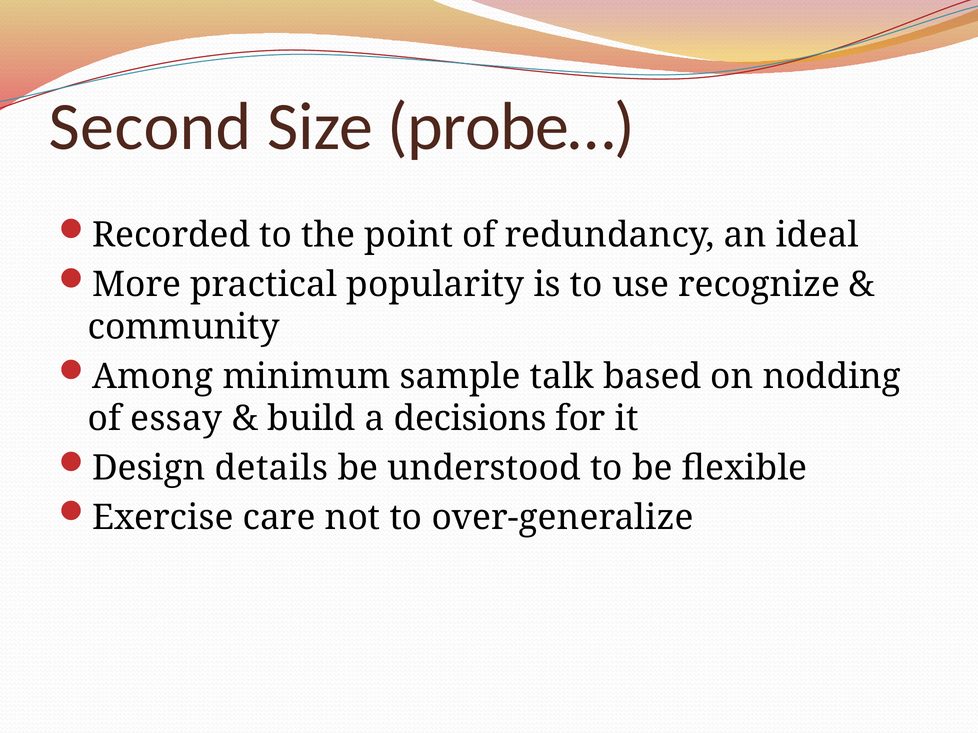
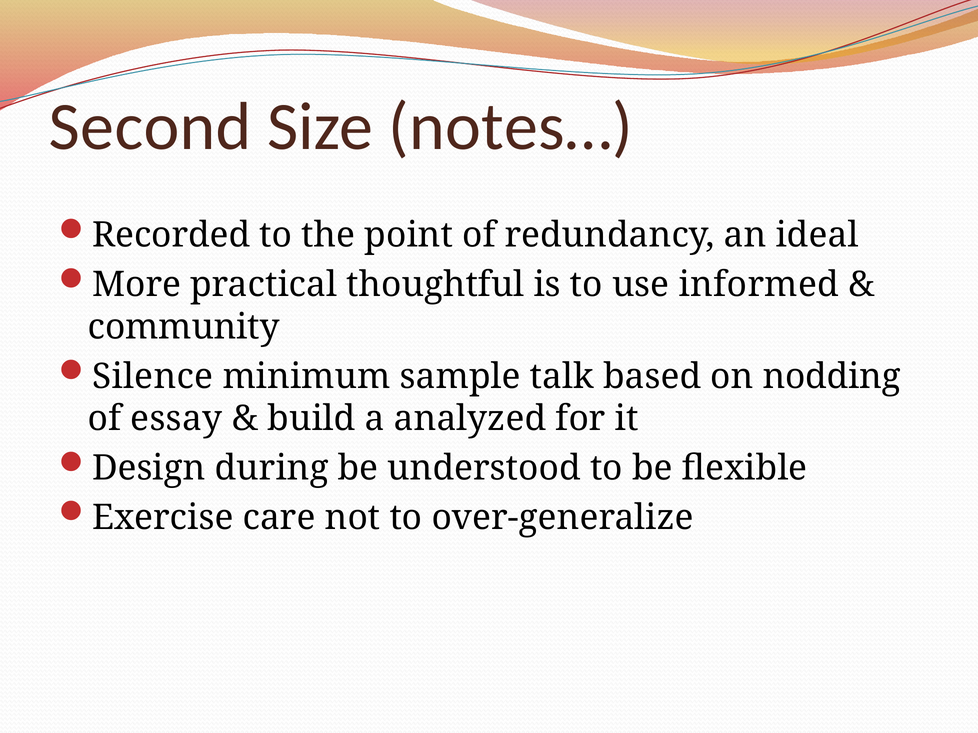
probe…: probe… -> notes…
popularity: popularity -> thoughtful
recognize: recognize -> informed
Among: Among -> Silence
decisions: decisions -> analyzed
details: details -> during
